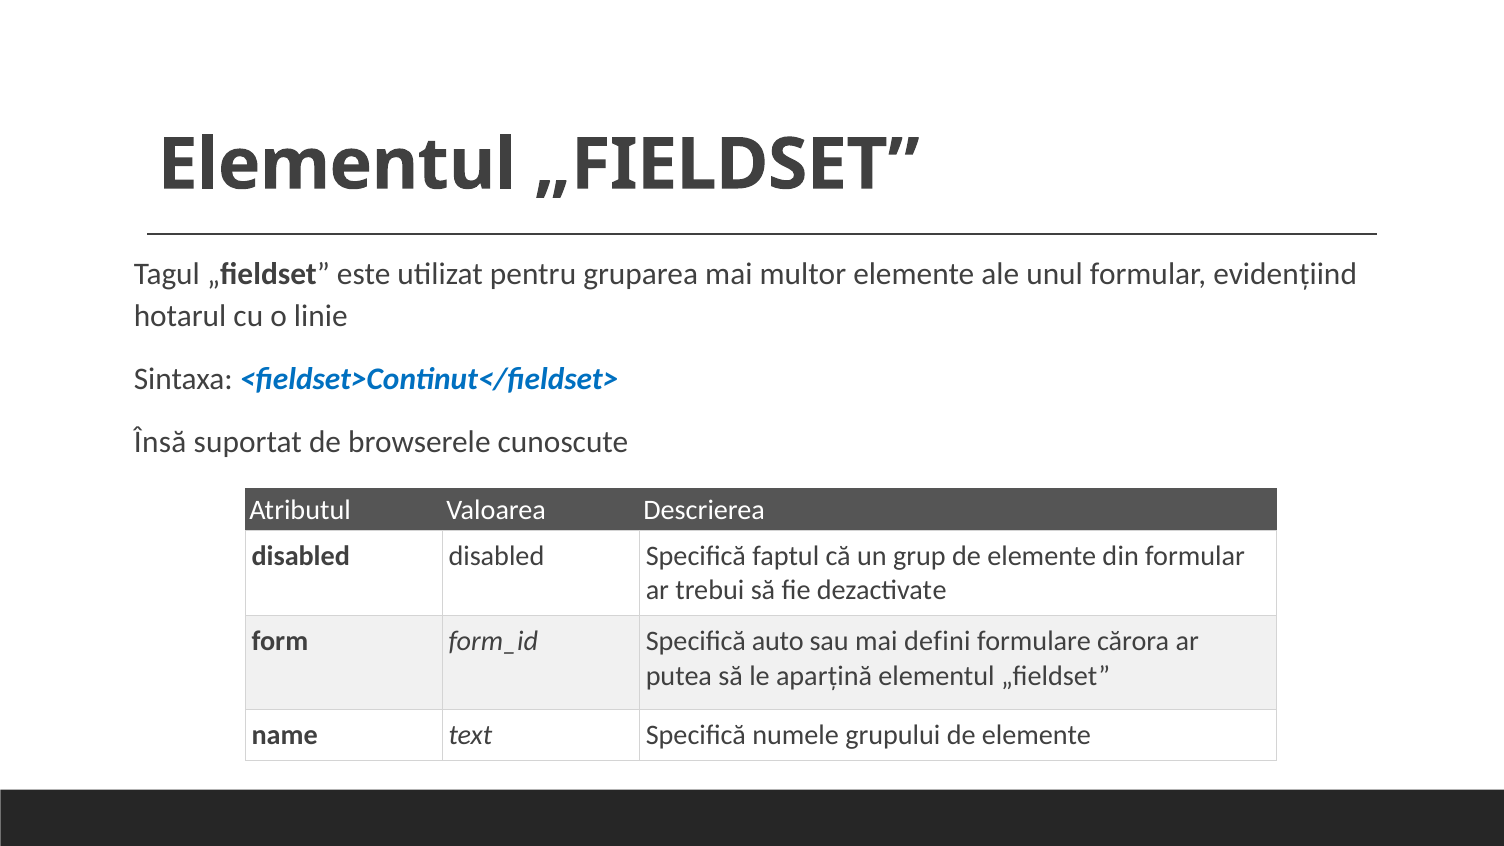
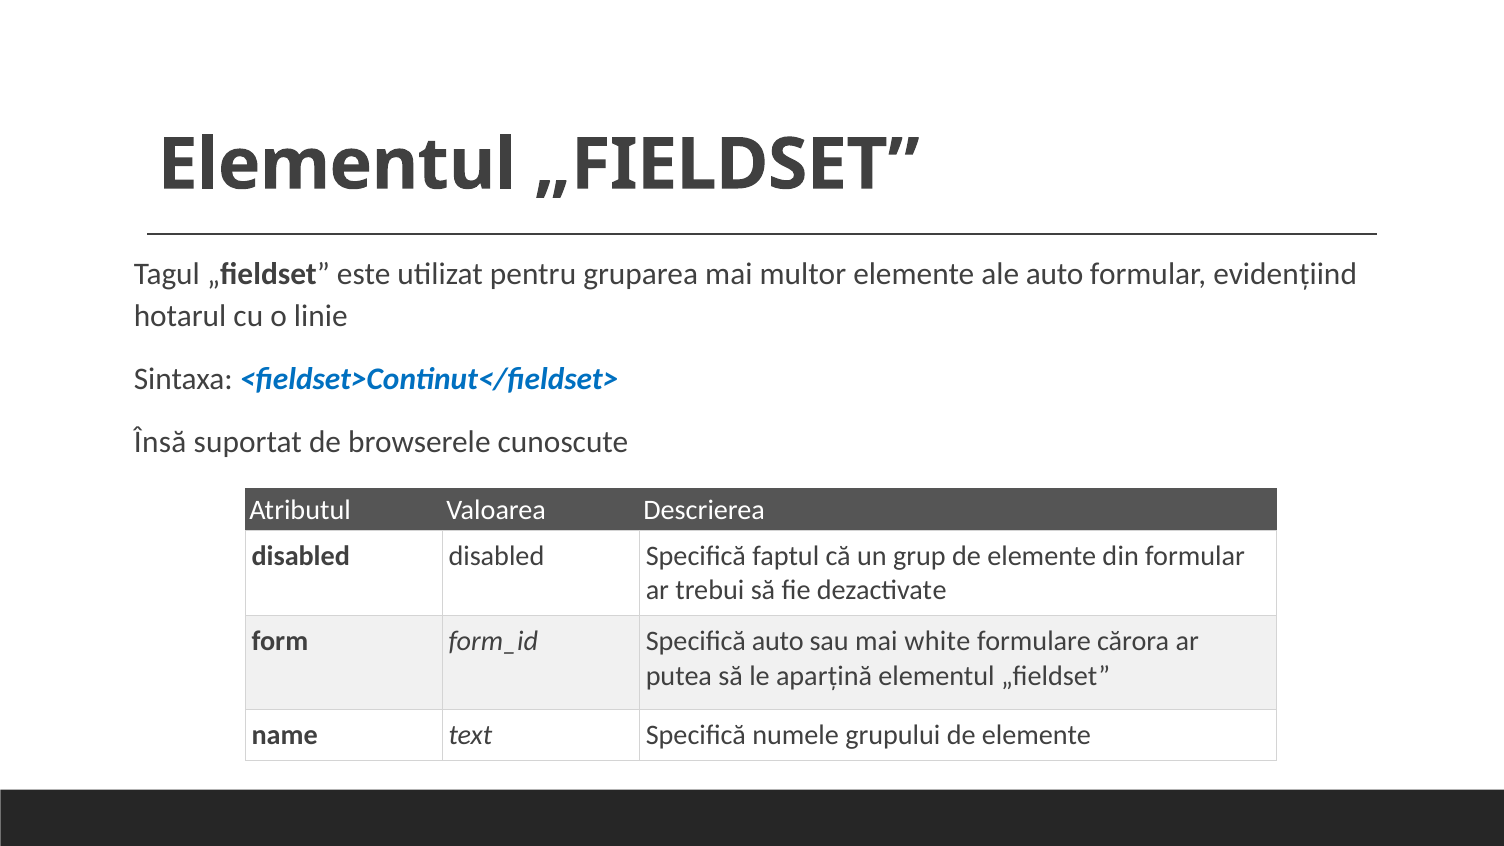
ale unul: unul -> auto
defini: defini -> white
